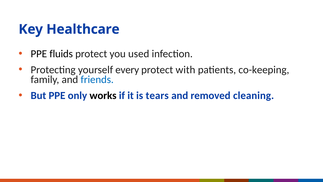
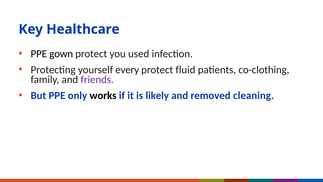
fluids: fluids -> gown
with: with -> fluid
co-keeping: co-keeping -> co-clothing
friends colour: blue -> purple
tears: tears -> likely
